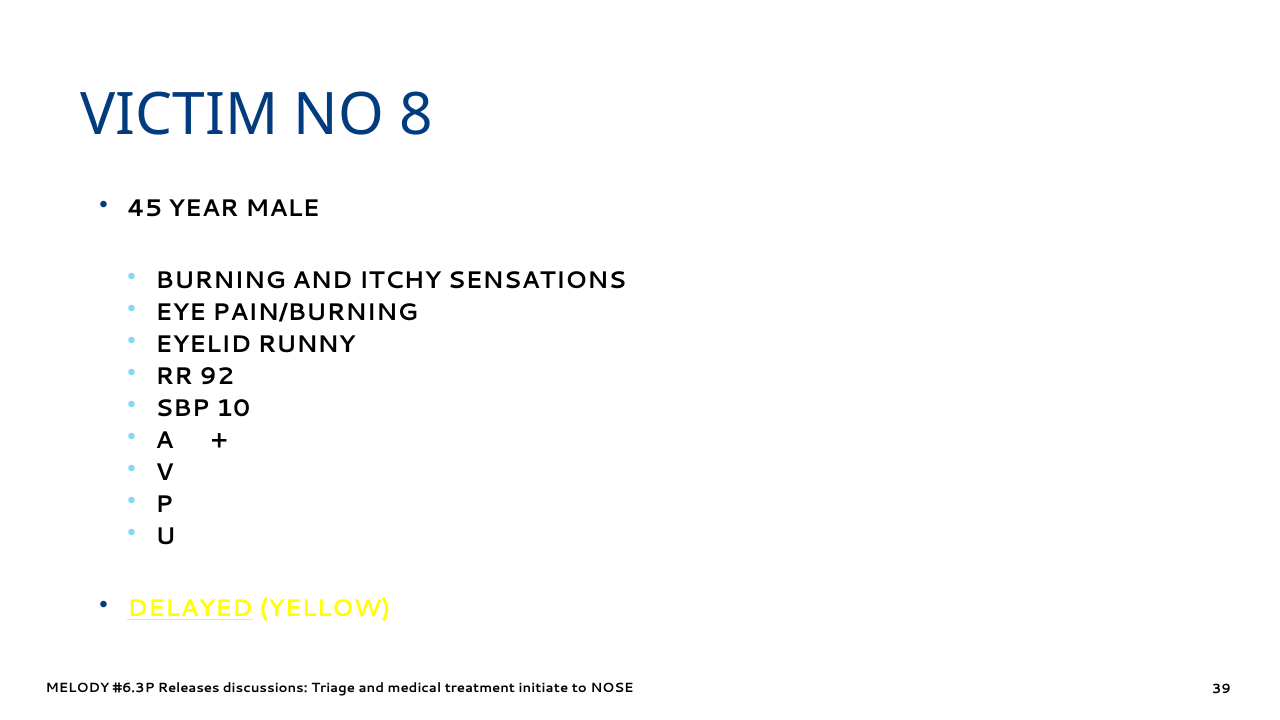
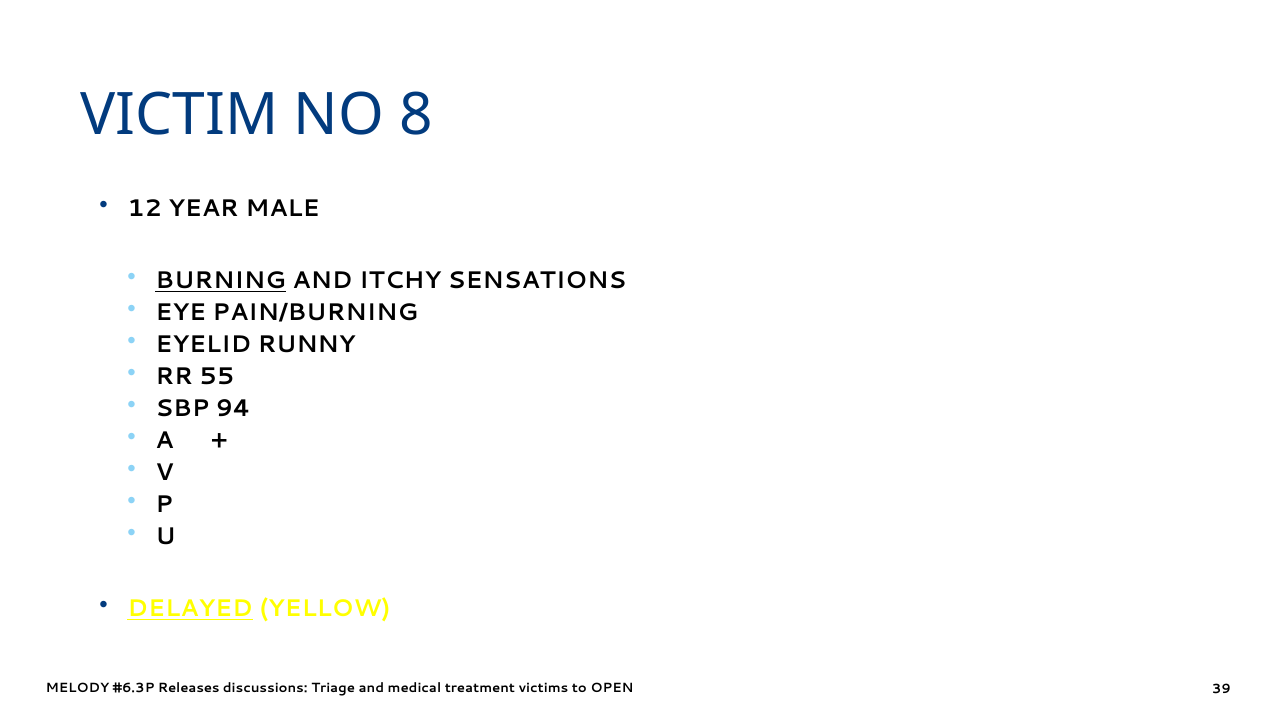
45: 45 -> 12
BURNING underline: none -> present
92: 92 -> 55
10: 10 -> 94
initiate: initiate -> victims
NOSE: NOSE -> OPEN
